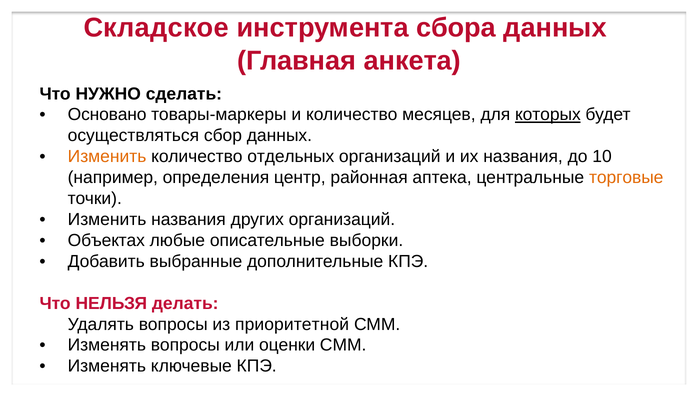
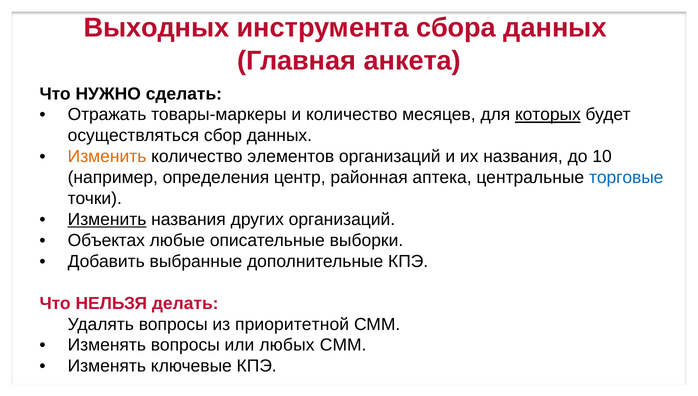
Складское: Складское -> Выходных
Основано: Основано -> Отражать
отдельных: отдельных -> элементов
торговые colour: orange -> blue
Изменить at (107, 219) underline: none -> present
оценки: оценки -> любых
